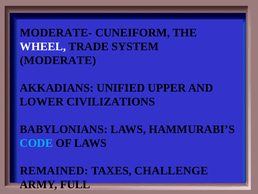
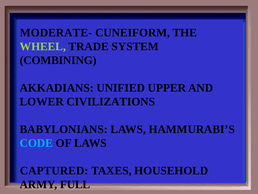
WHEEL colour: white -> light green
MODERATE: MODERATE -> COMBINING
REMAINED: REMAINED -> CAPTURED
CHALLENGE: CHALLENGE -> HOUSEHOLD
